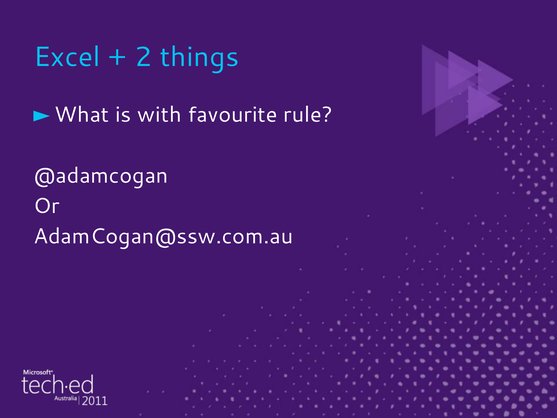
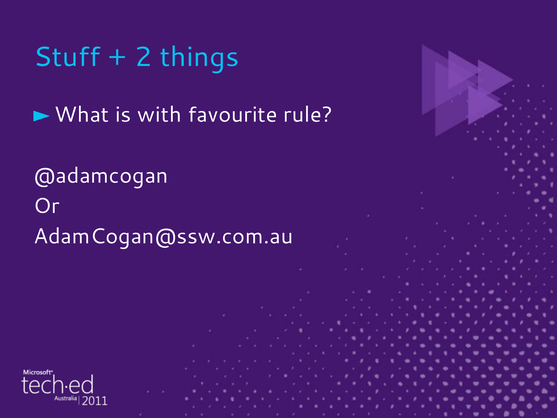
Excel: Excel -> Stuff
